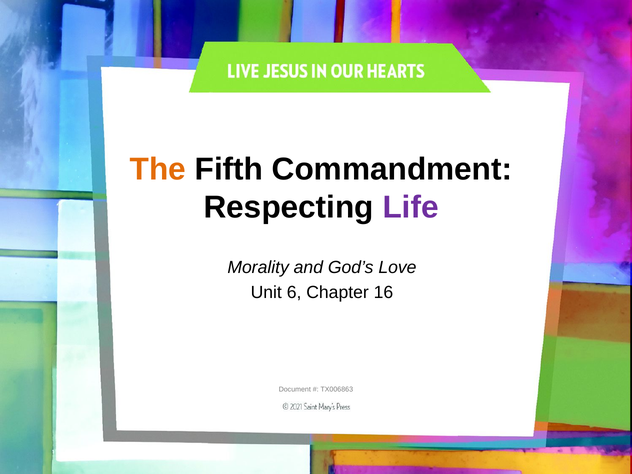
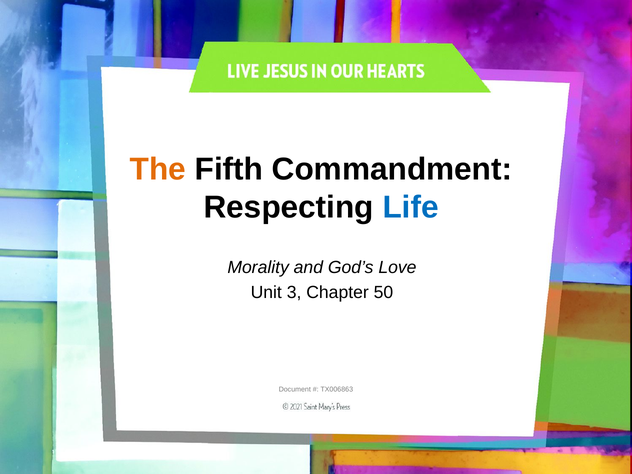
Life colour: purple -> blue
6: 6 -> 3
16: 16 -> 50
